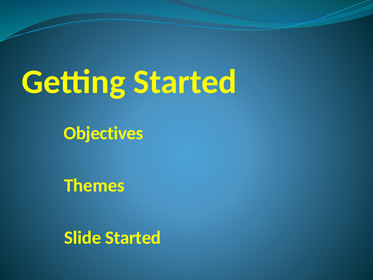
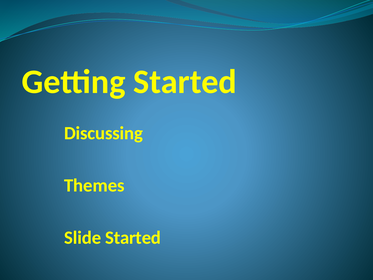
Objectives: Objectives -> Discussing
